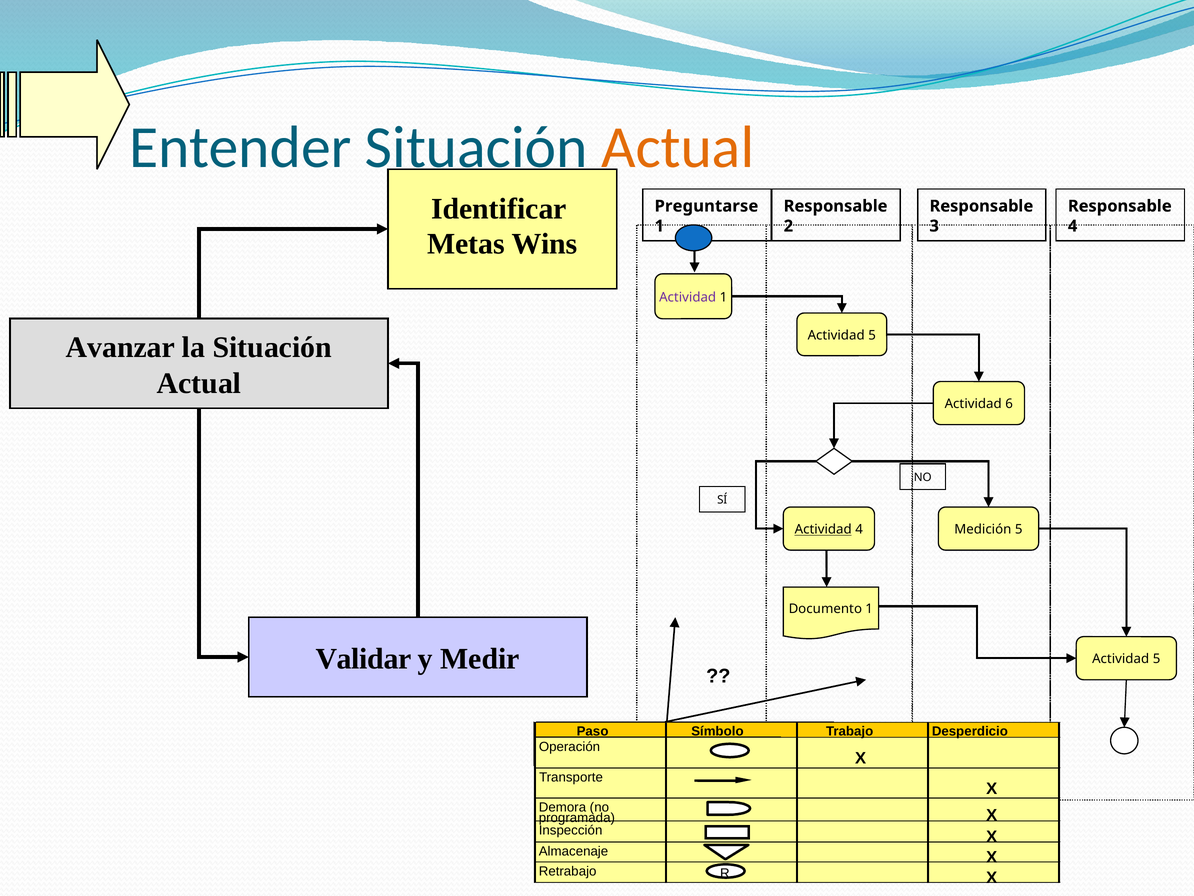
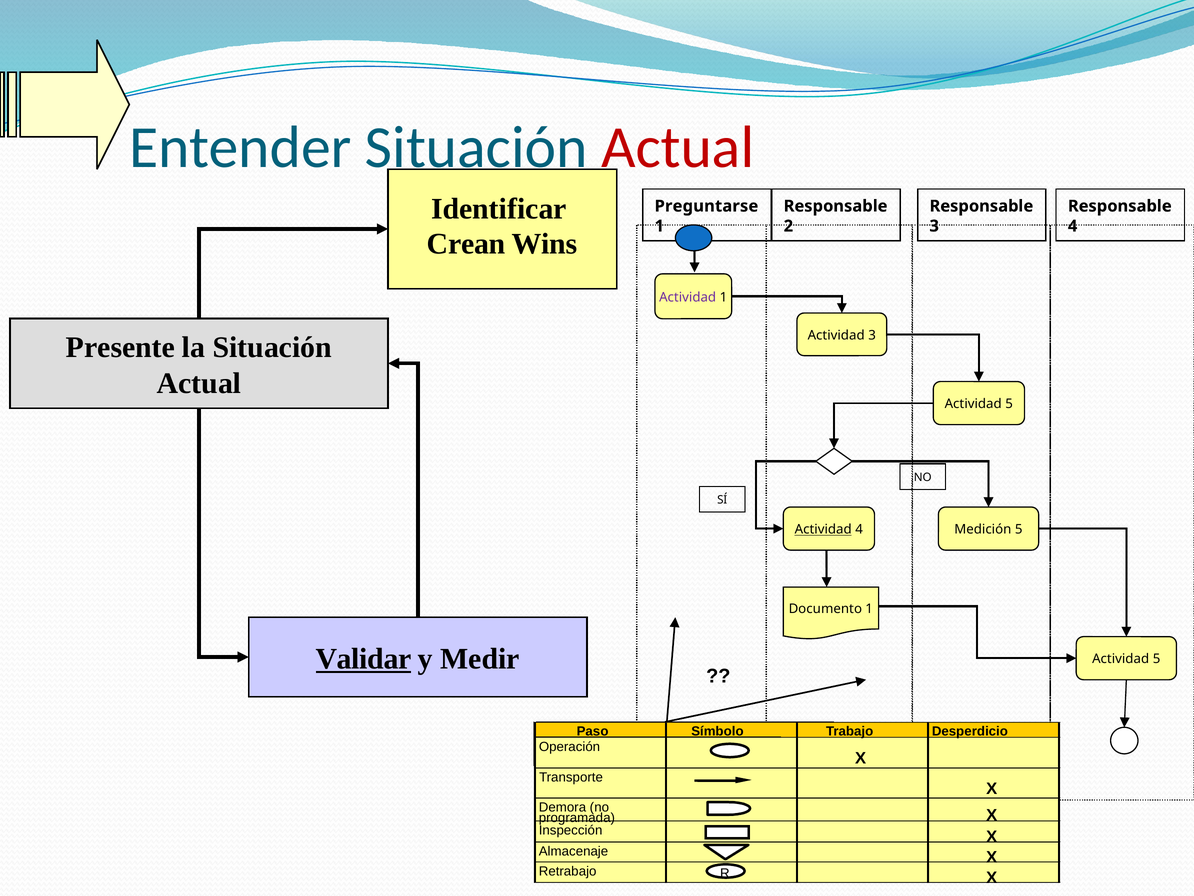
Actual at (678, 147) colour: orange -> red
Metas: Metas -> Crean
5 at (872, 335): 5 -> 3
Avanzar: Avanzar -> Presente
6 at (1009, 404): 6 -> 5
Validar underline: none -> present
